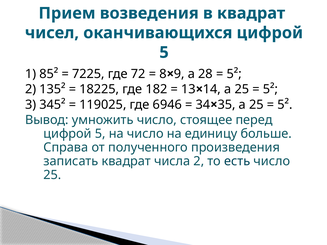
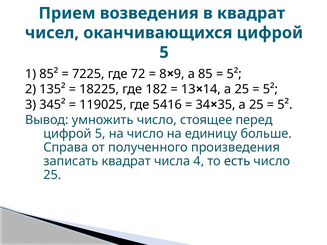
28: 28 -> 85
6946: 6946 -> 5416
числа 2: 2 -> 4
